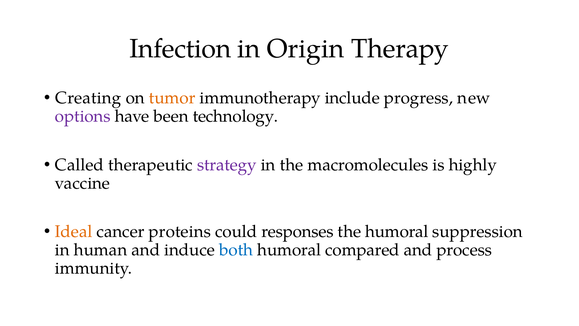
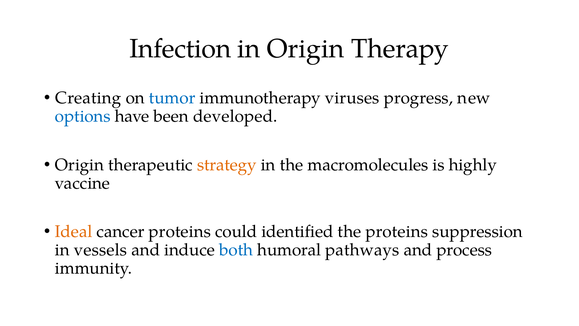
tumor colour: orange -> blue
include: include -> viruses
options colour: purple -> blue
technology: technology -> developed
Called at (79, 165): Called -> Origin
strategy colour: purple -> orange
responses: responses -> identified
the humoral: humoral -> proteins
human: human -> vessels
compared: compared -> pathways
